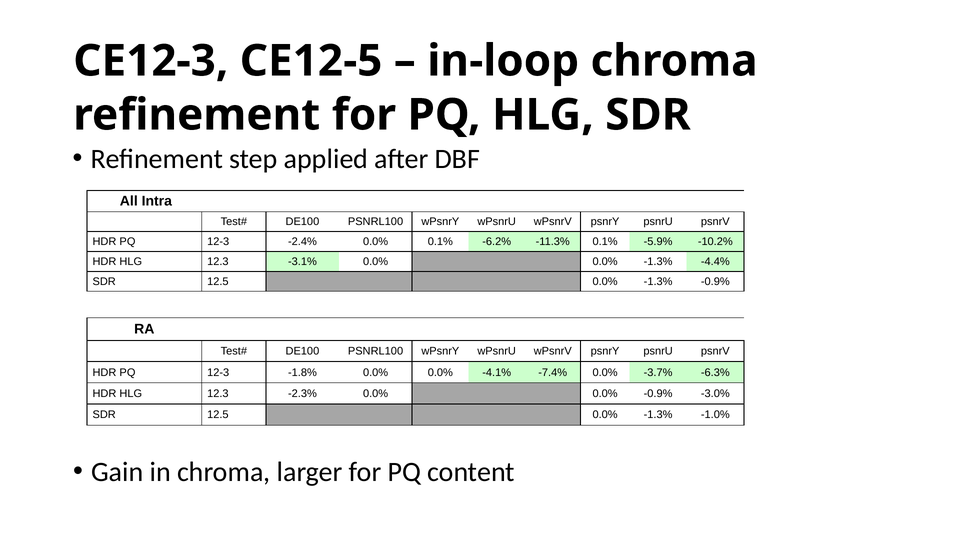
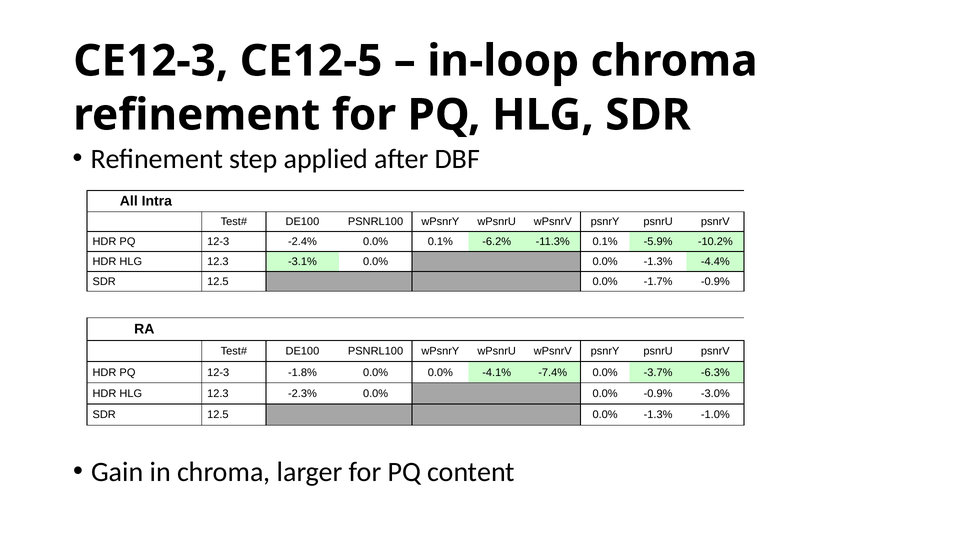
-1.3% at (658, 282): -1.3% -> -1.7%
